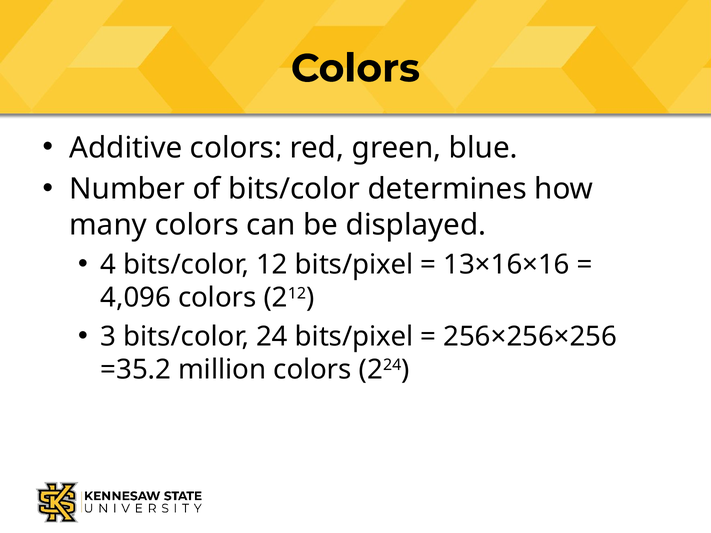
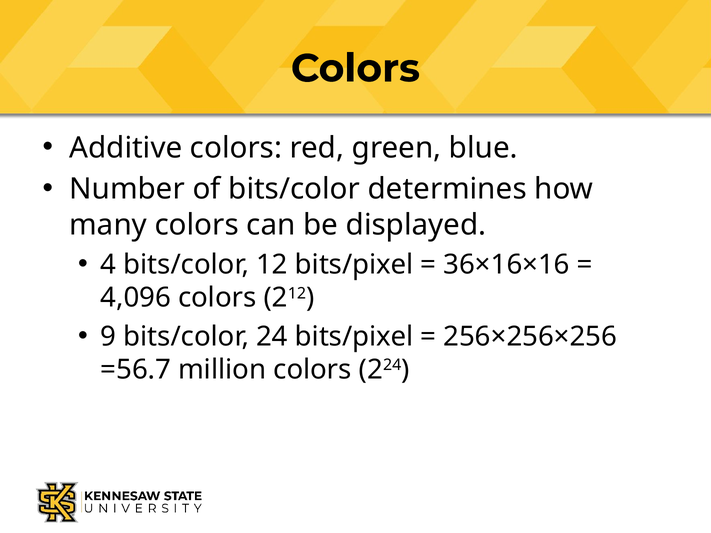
13×16×16: 13×16×16 -> 36×16×16
3: 3 -> 9
=35.2: =35.2 -> =56.7
